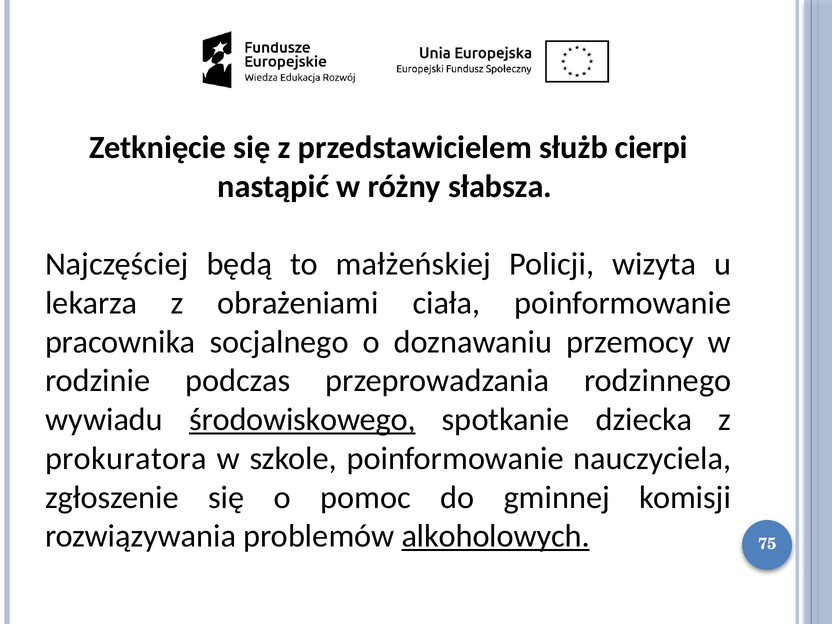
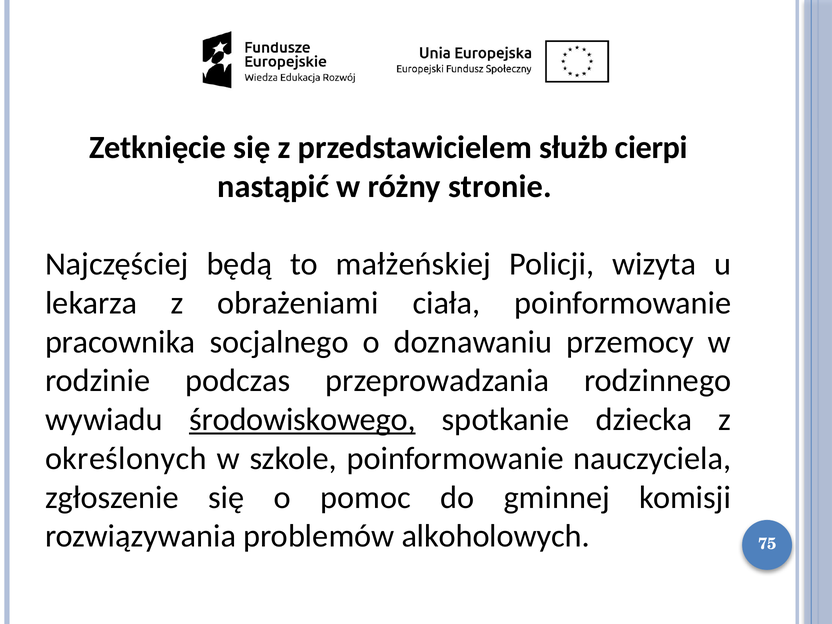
słabsza: słabsza -> stronie
prokuratora: prokuratora -> określonych
alkoholowych underline: present -> none
